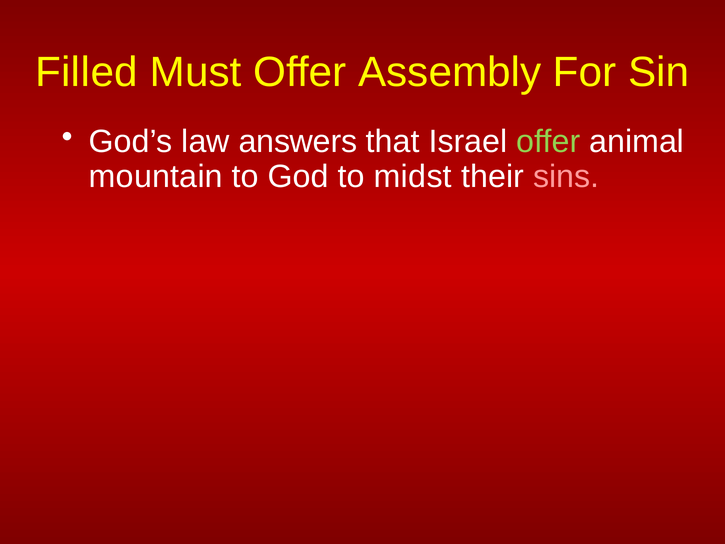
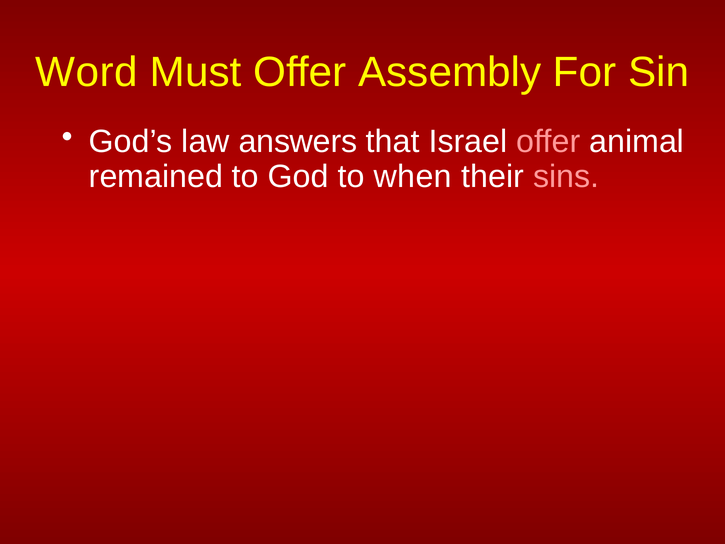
Filled: Filled -> Word
offer at (548, 142) colour: light green -> pink
mountain: mountain -> remained
midst: midst -> when
